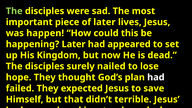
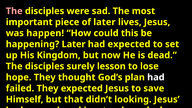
The at (14, 11) colour: light green -> pink
had appeared: appeared -> expected
nailed: nailed -> lesson
terrible: terrible -> looking
